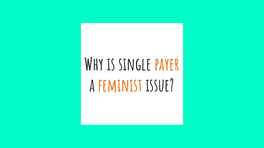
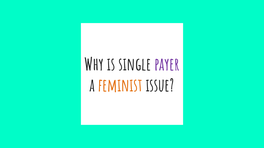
payer colour: orange -> purple
